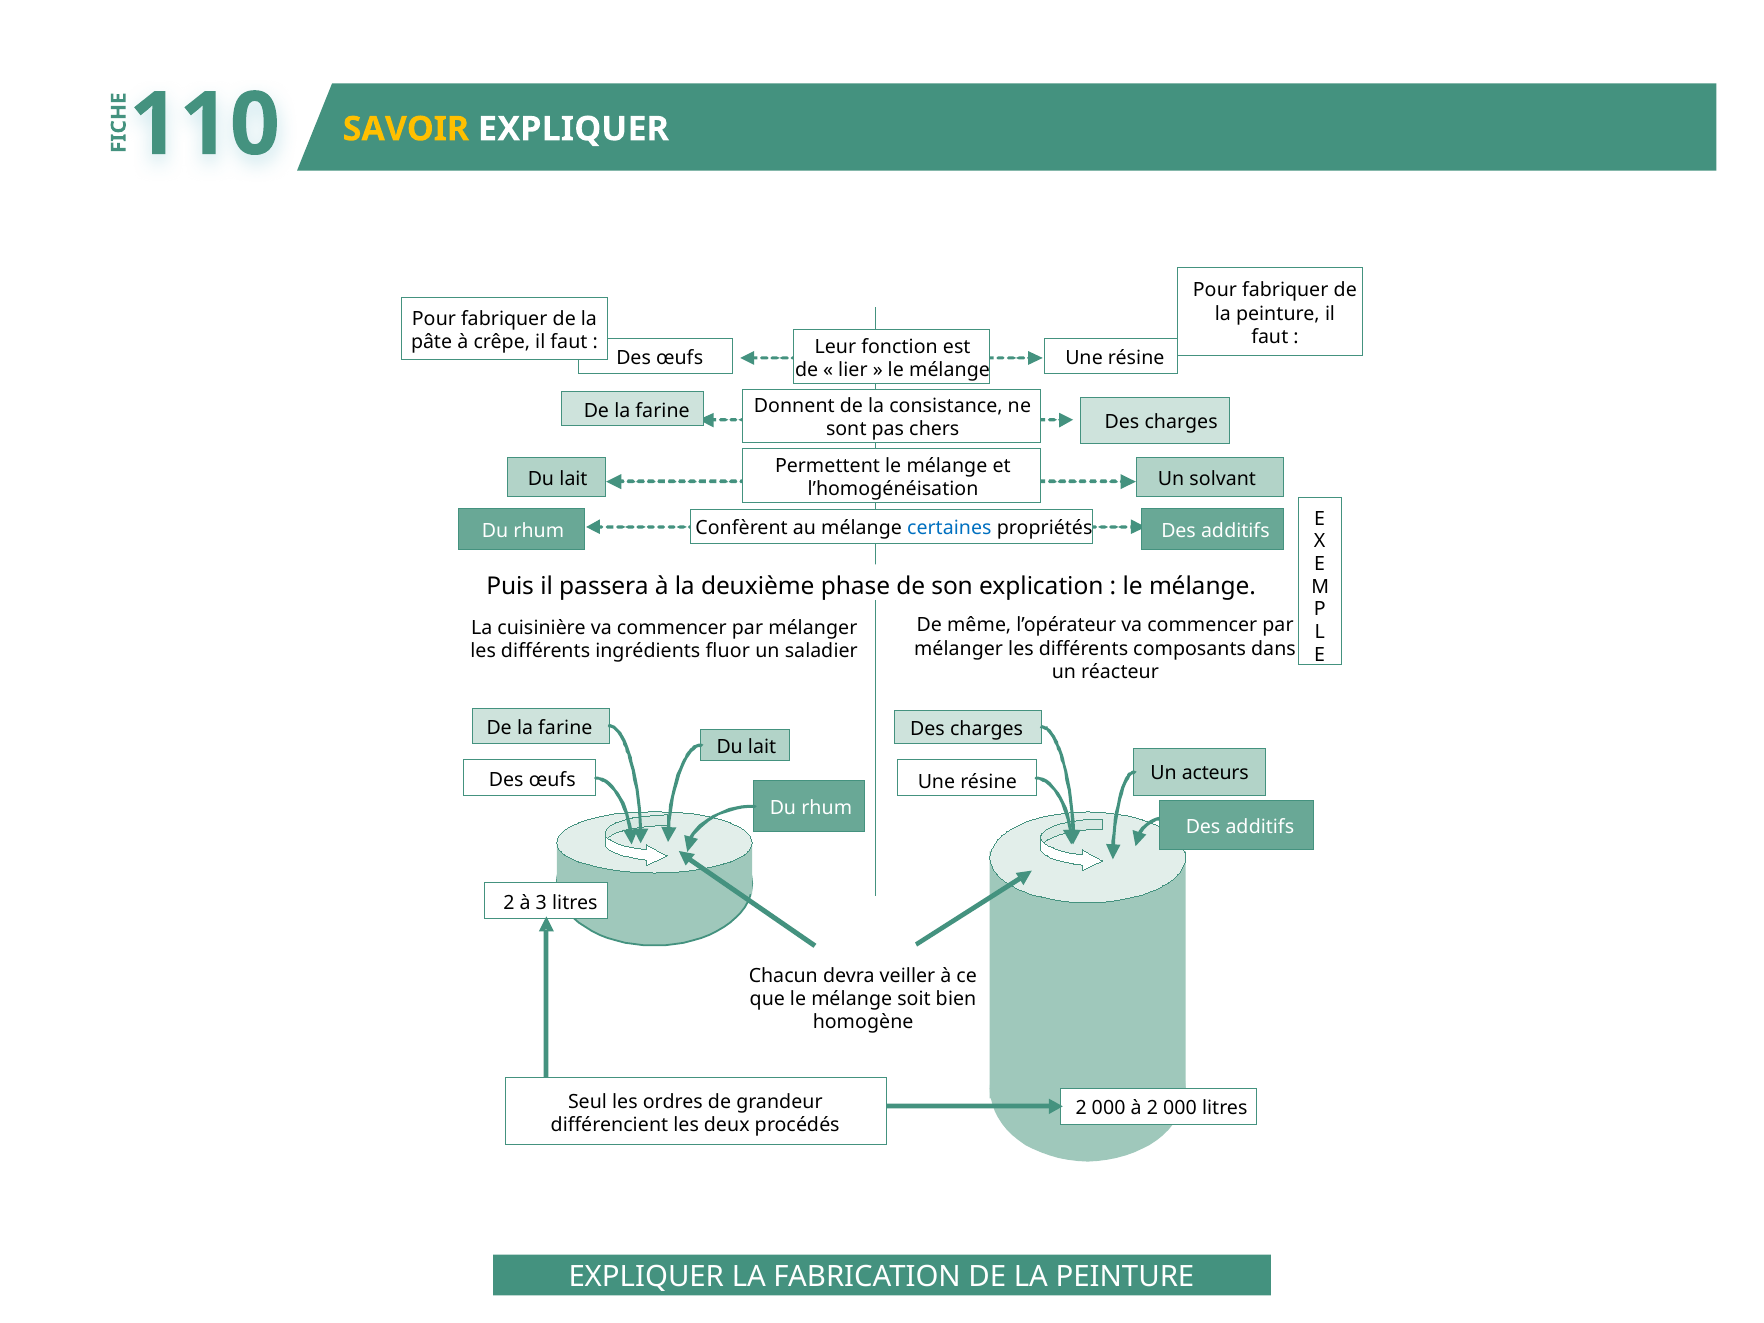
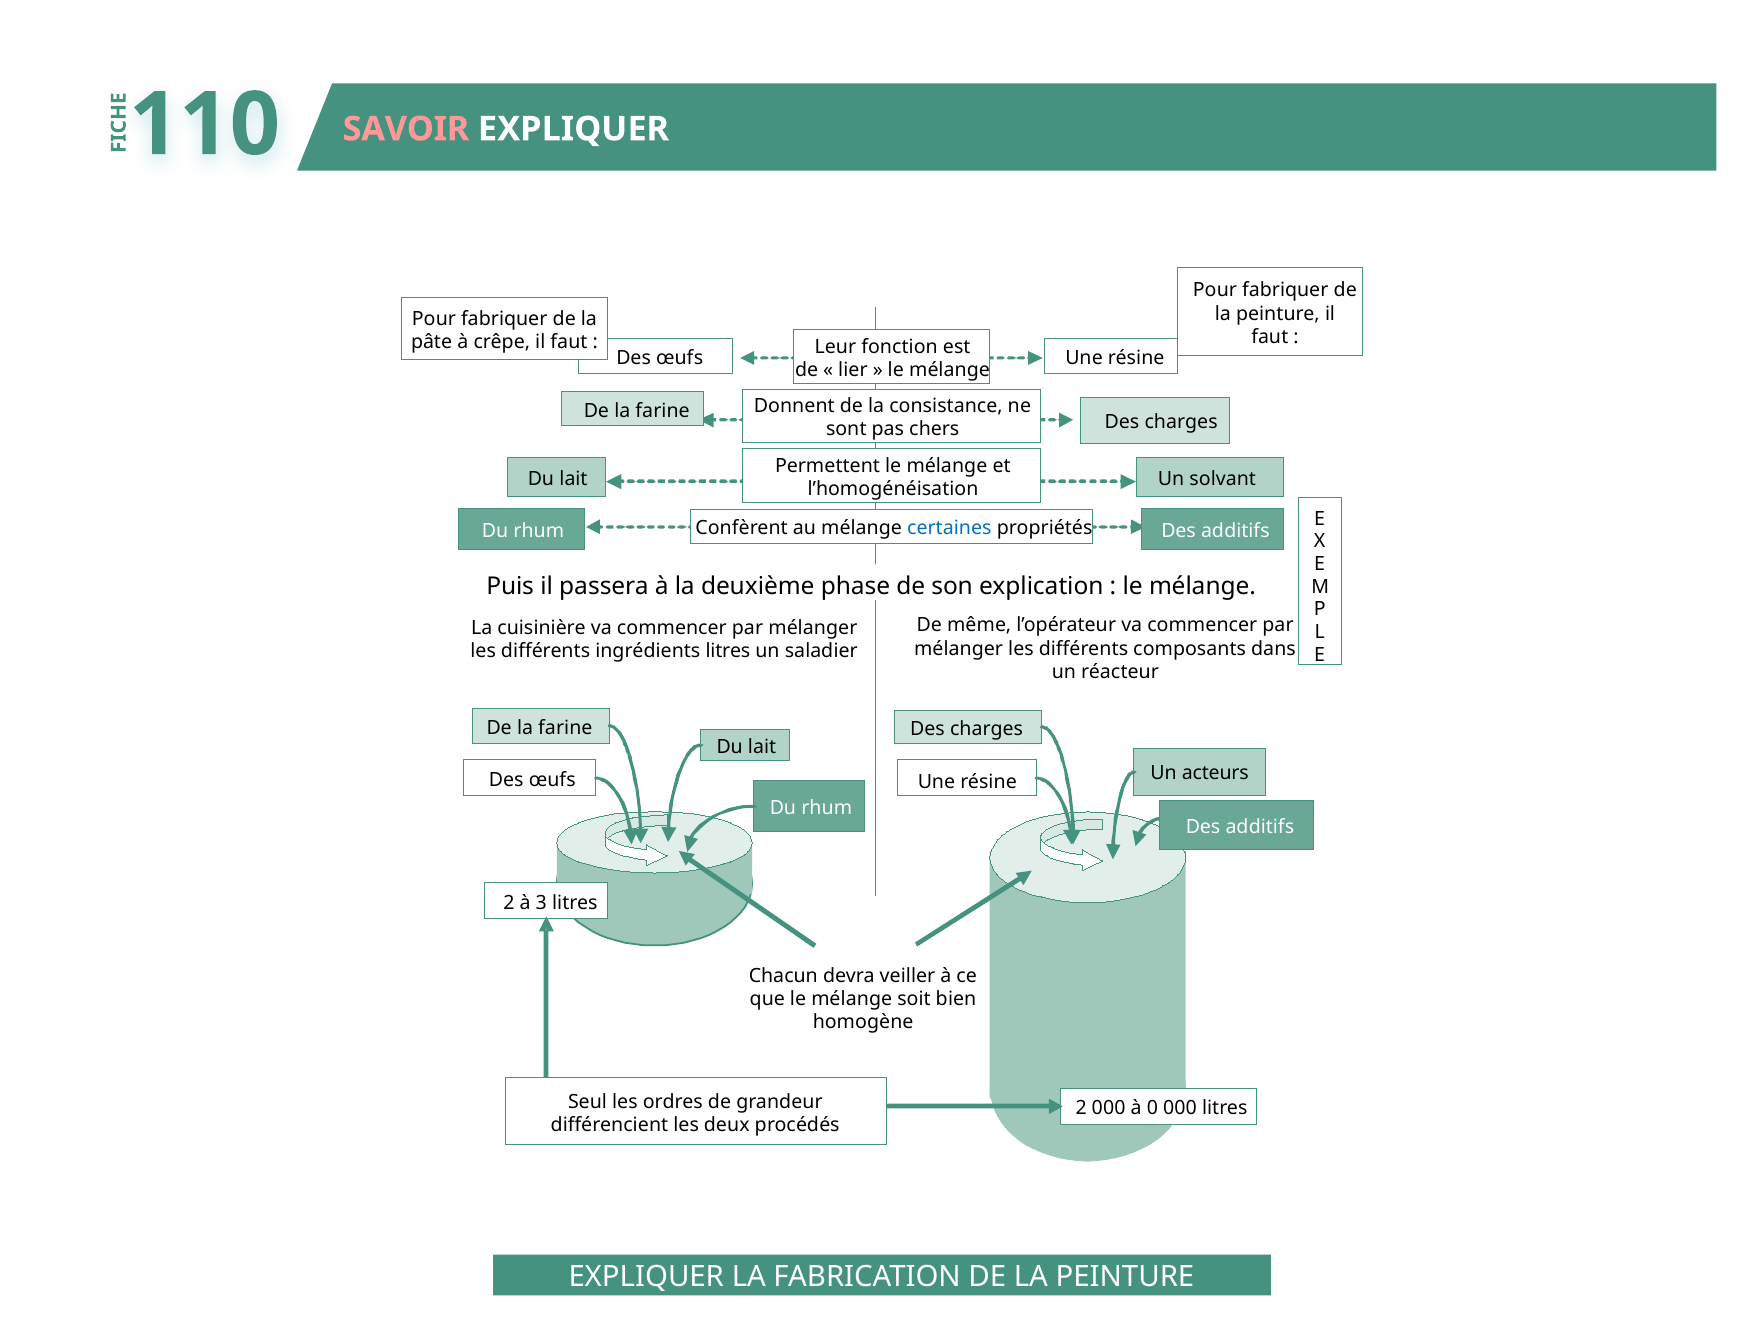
SAVOIR colour: yellow -> pink
ingrédients fluor: fluor -> litres
à 2: 2 -> 0
